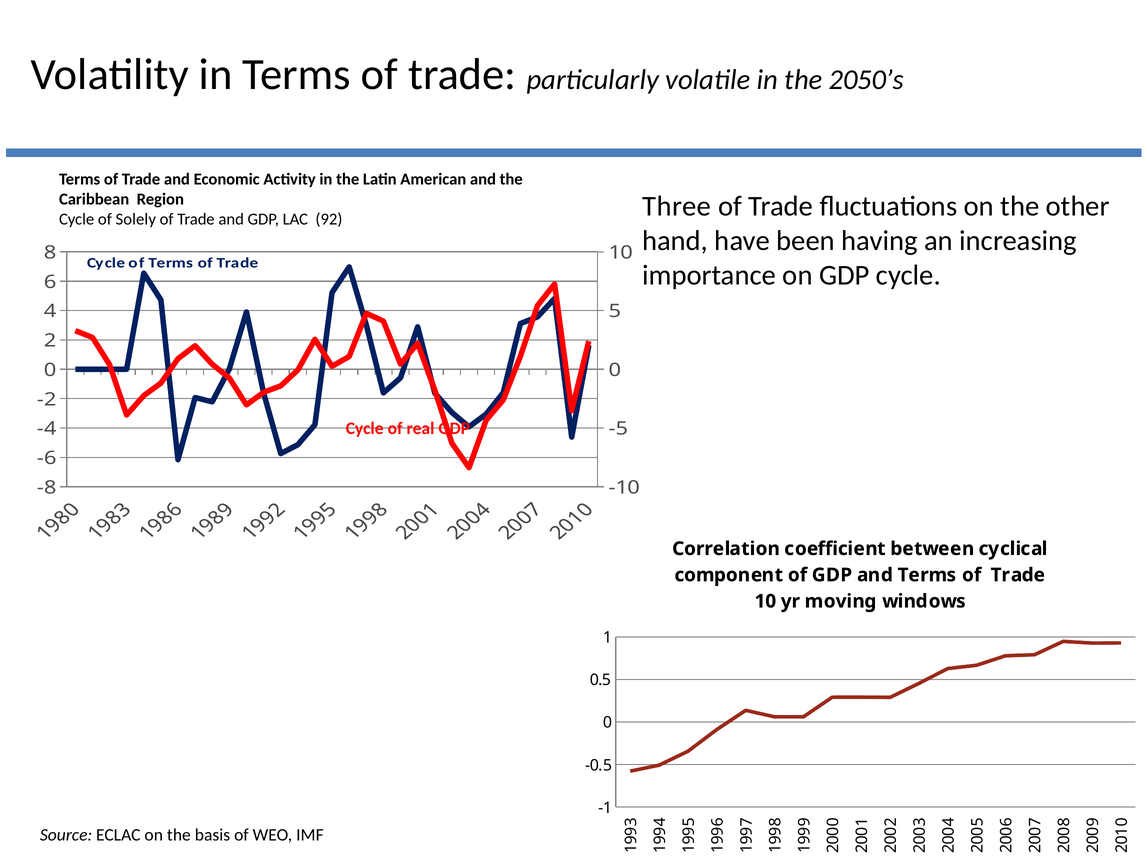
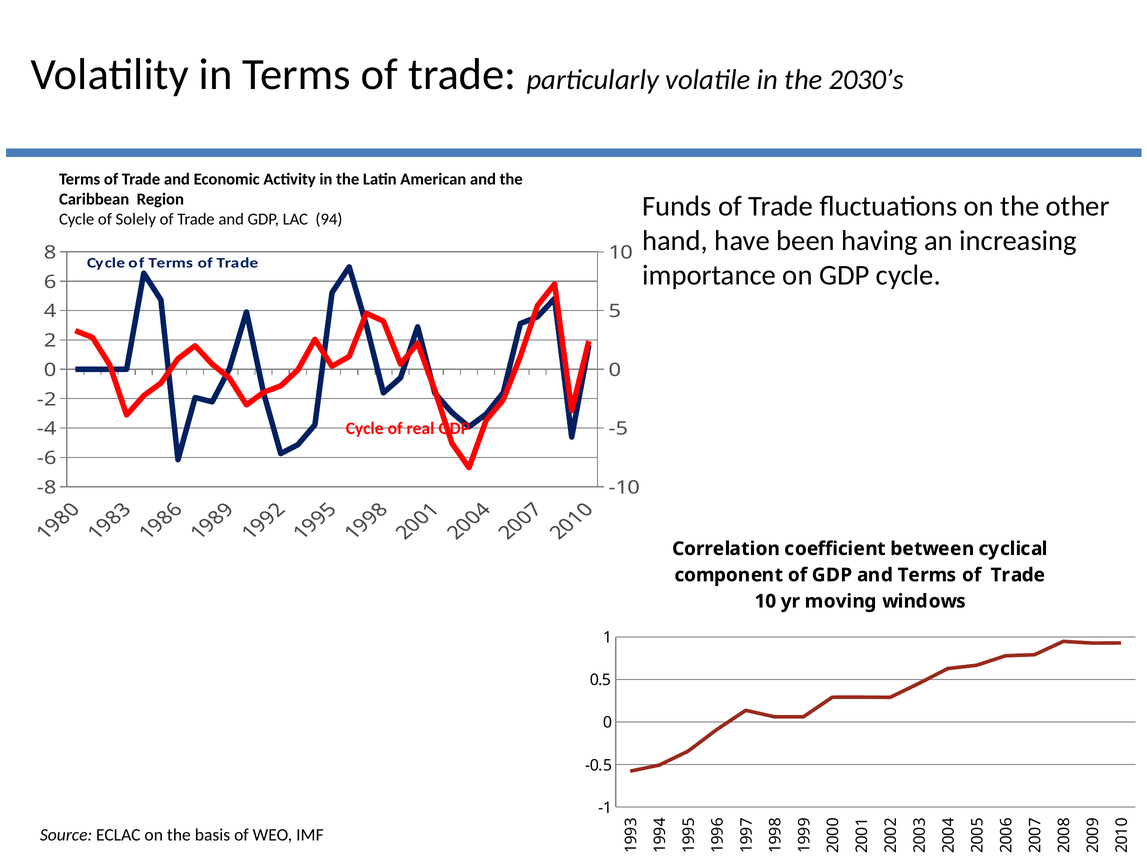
2050’s: 2050’s -> 2030’s
Three: Three -> Funds
92: 92 -> 94
